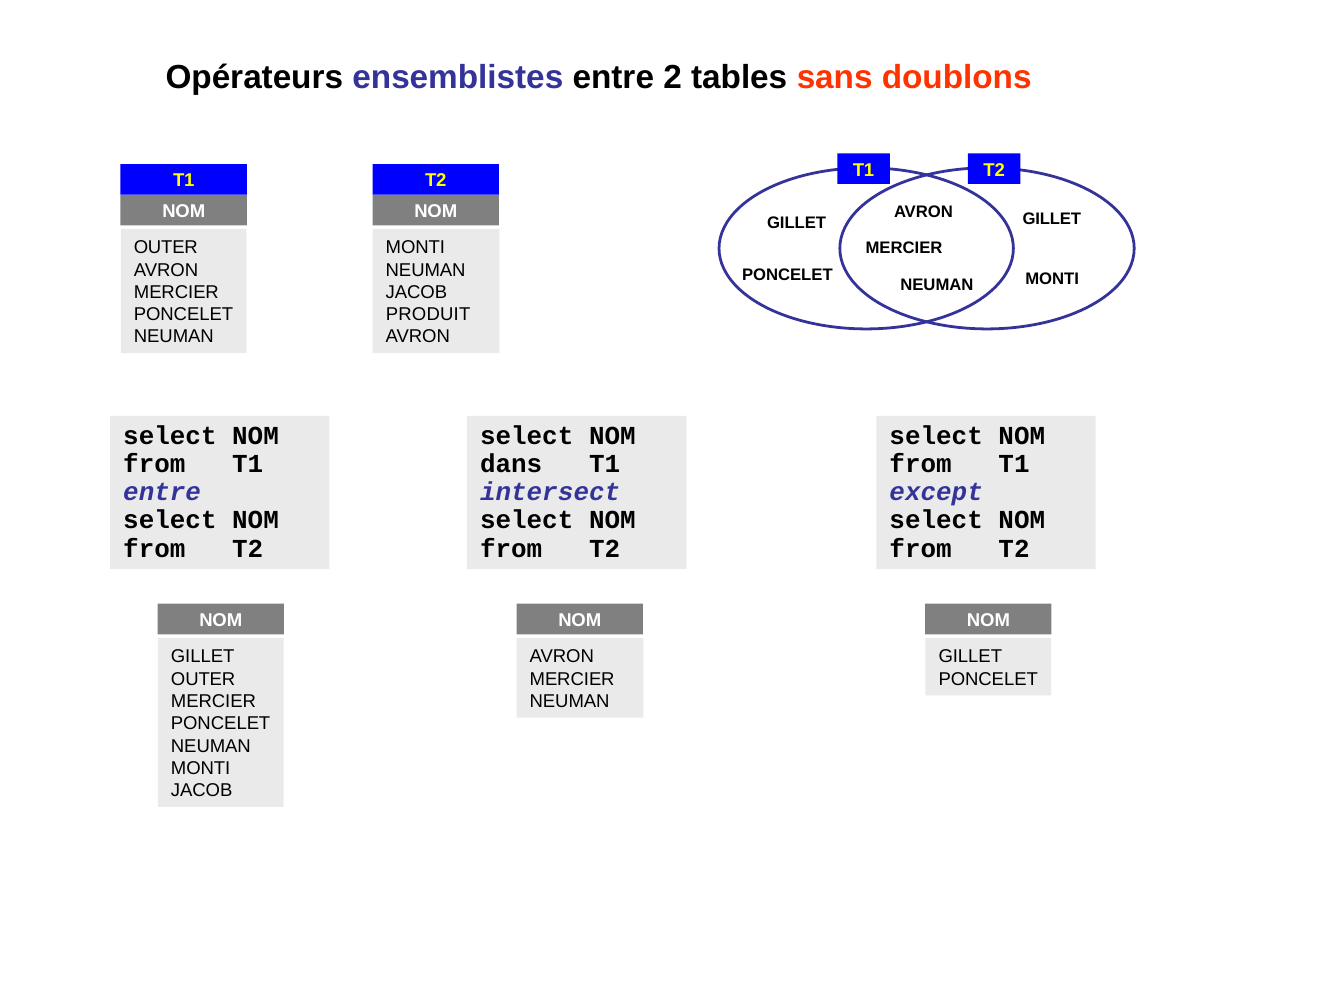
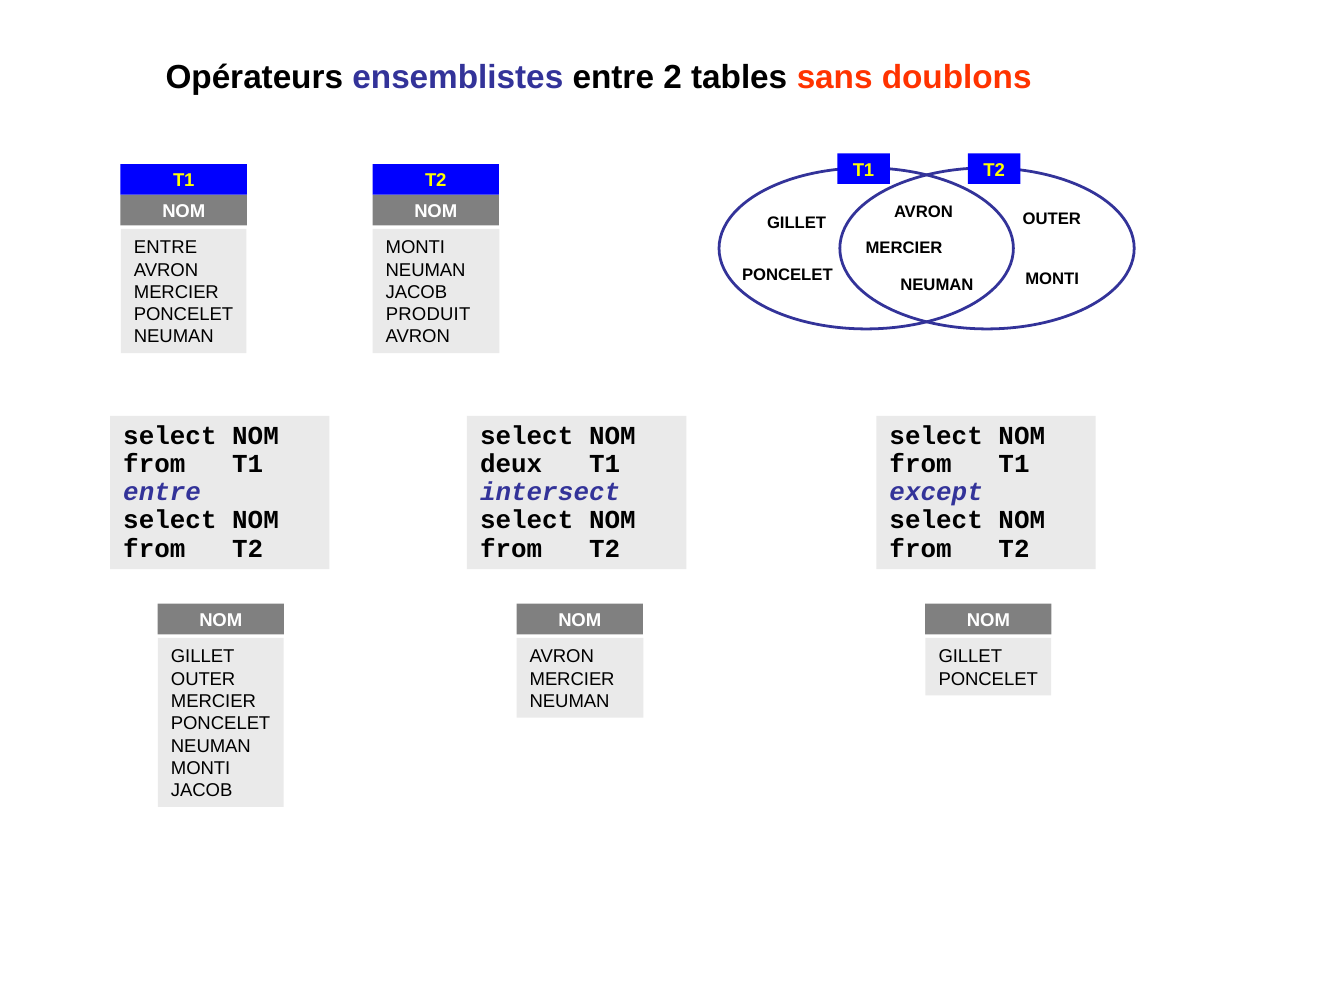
GILLET at (1052, 219): GILLET -> OUTER
OUTER at (166, 248): OUTER -> ENTRE
dans: dans -> deux
